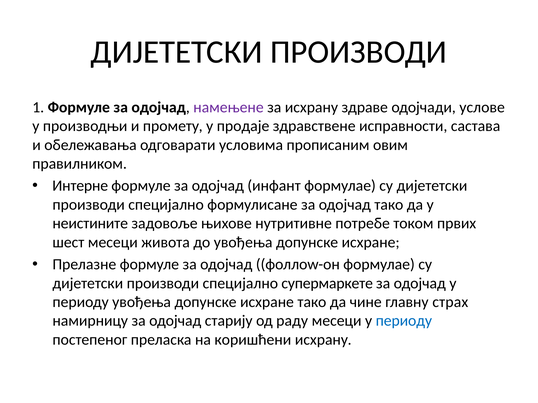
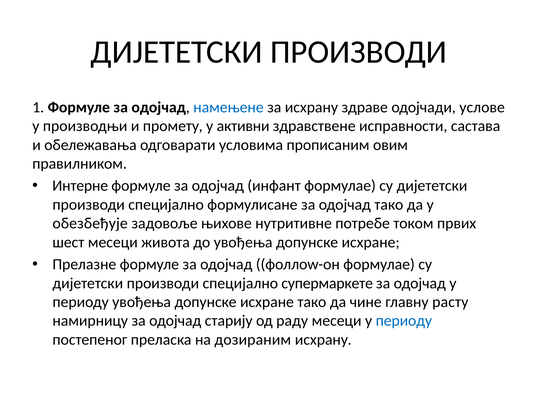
намењене colour: purple -> blue
продаје: продаје -> активни
неистините: неистините -> обезбеђује
страх: страх -> расту
коришћени: коришћени -> дозираним
